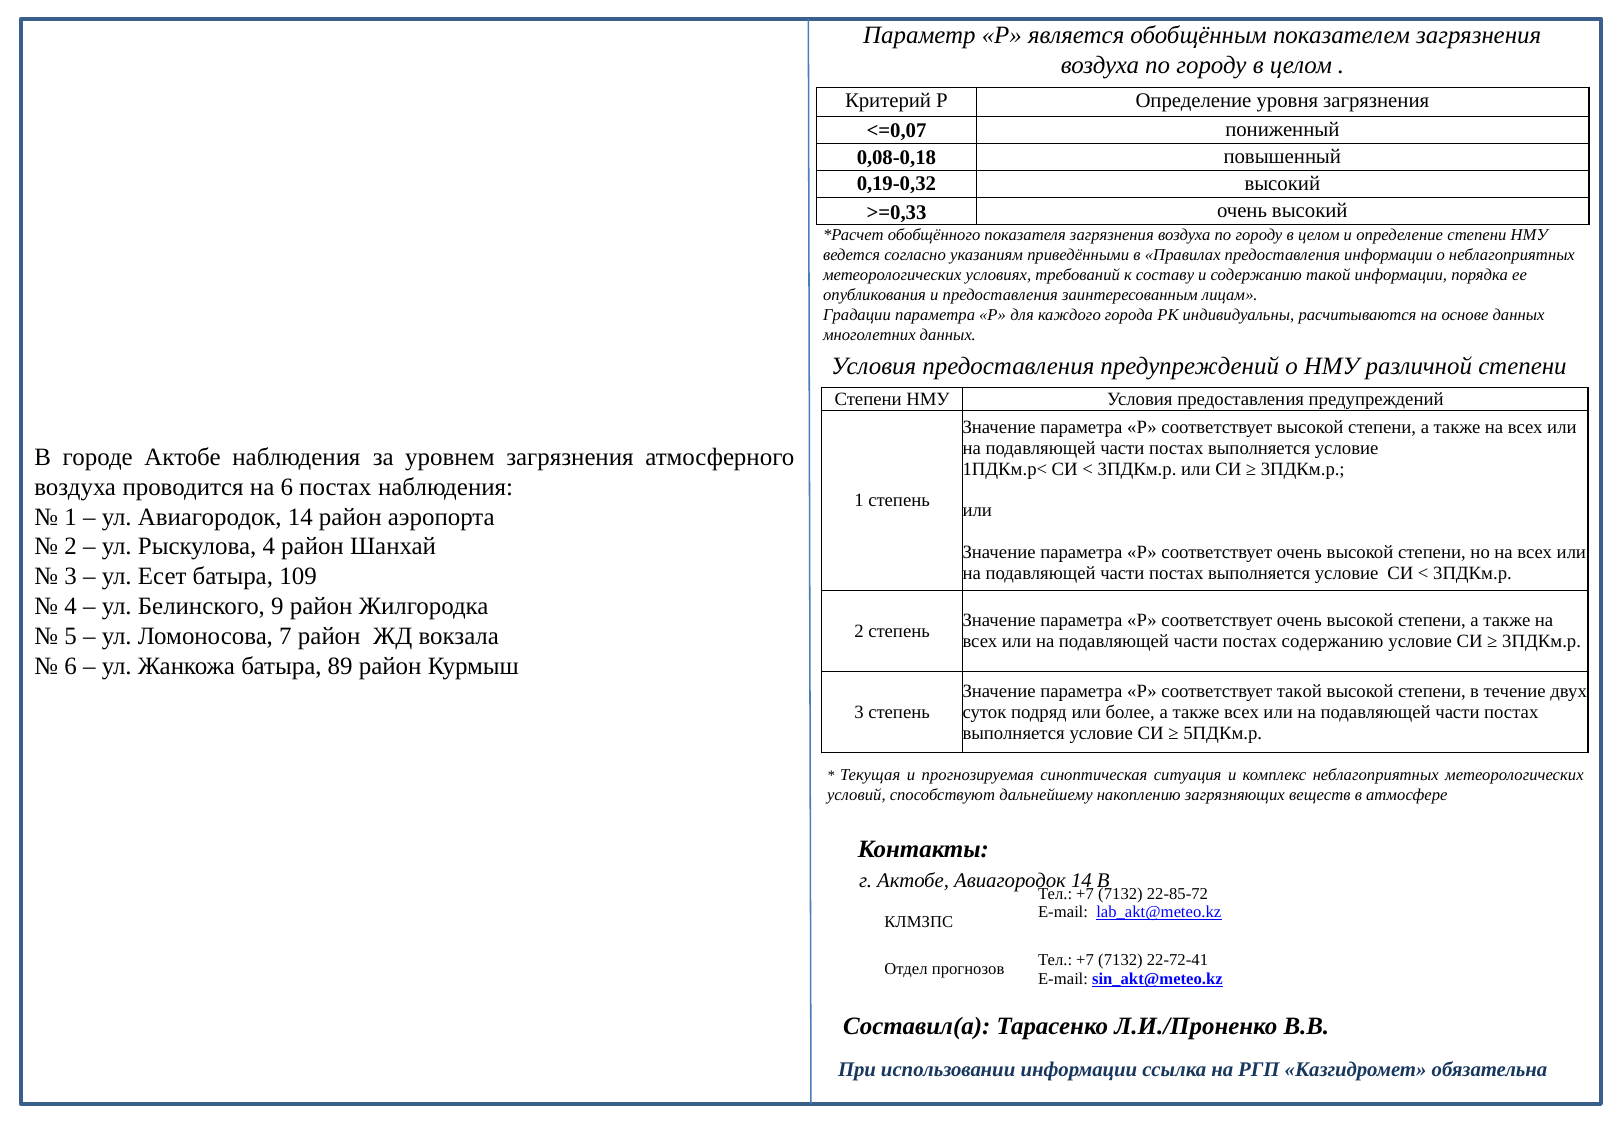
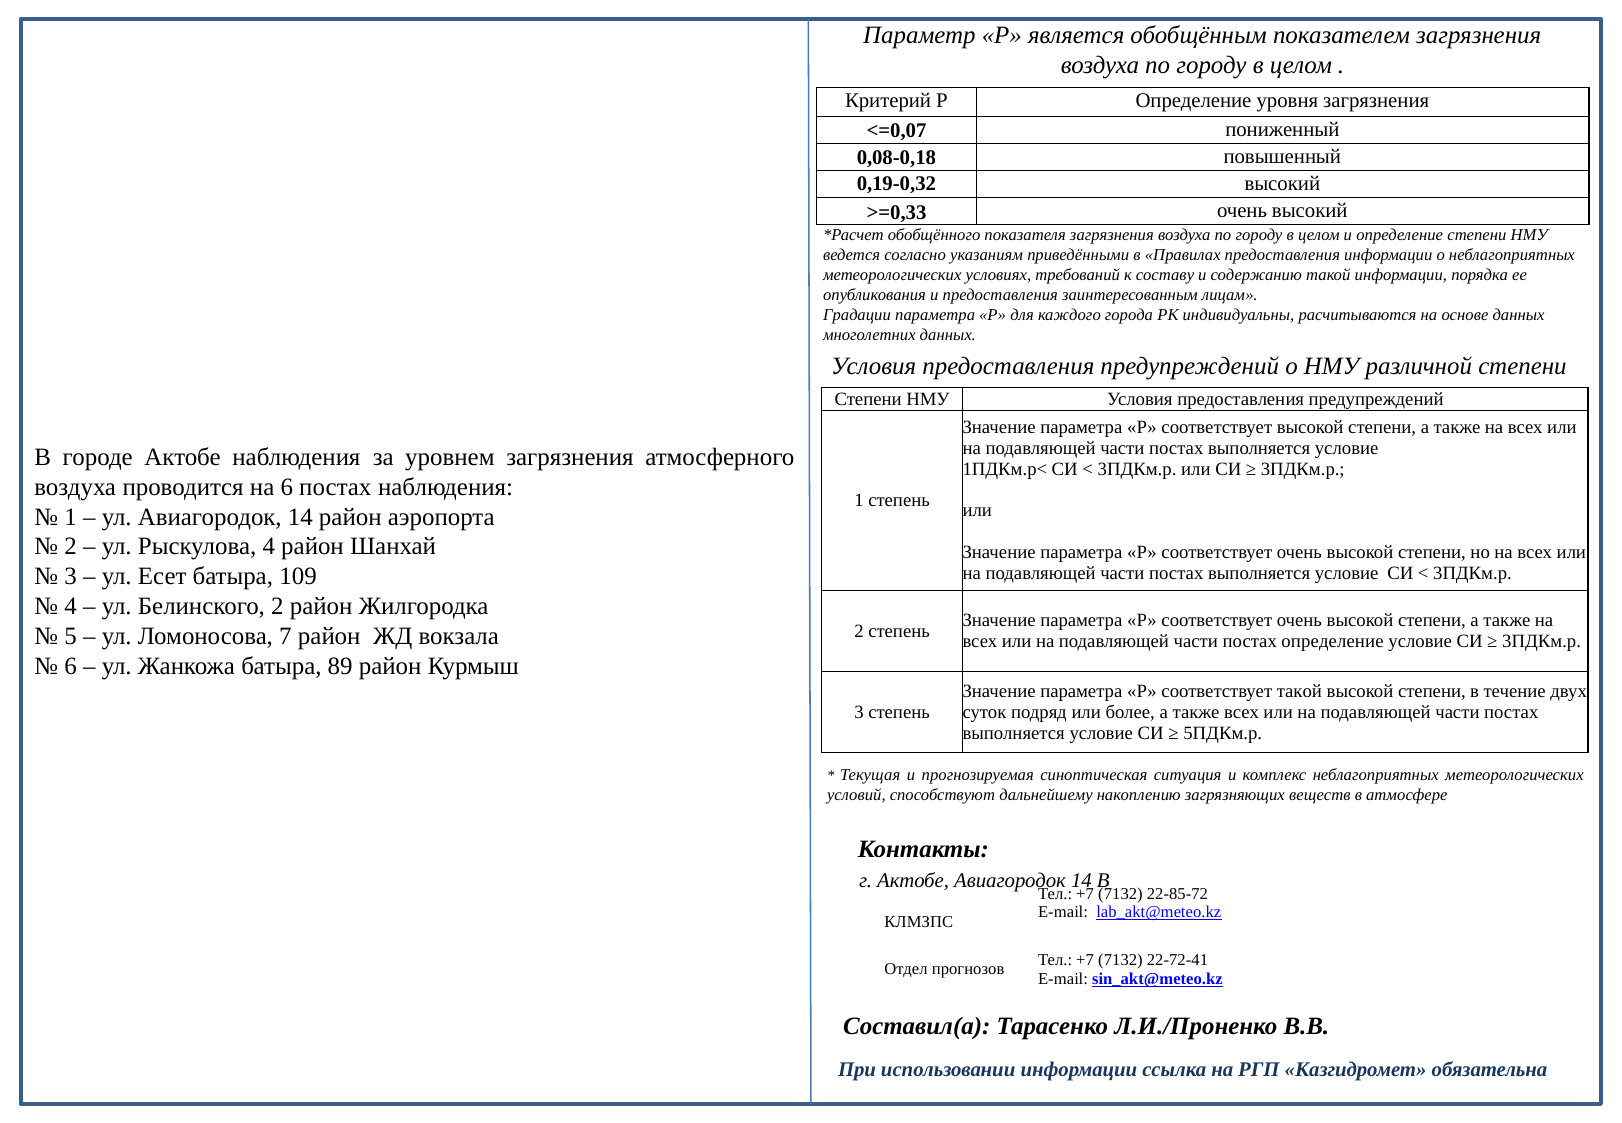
Белинского 9: 9 -> 2
постах содержанию: содержанию -> определение
